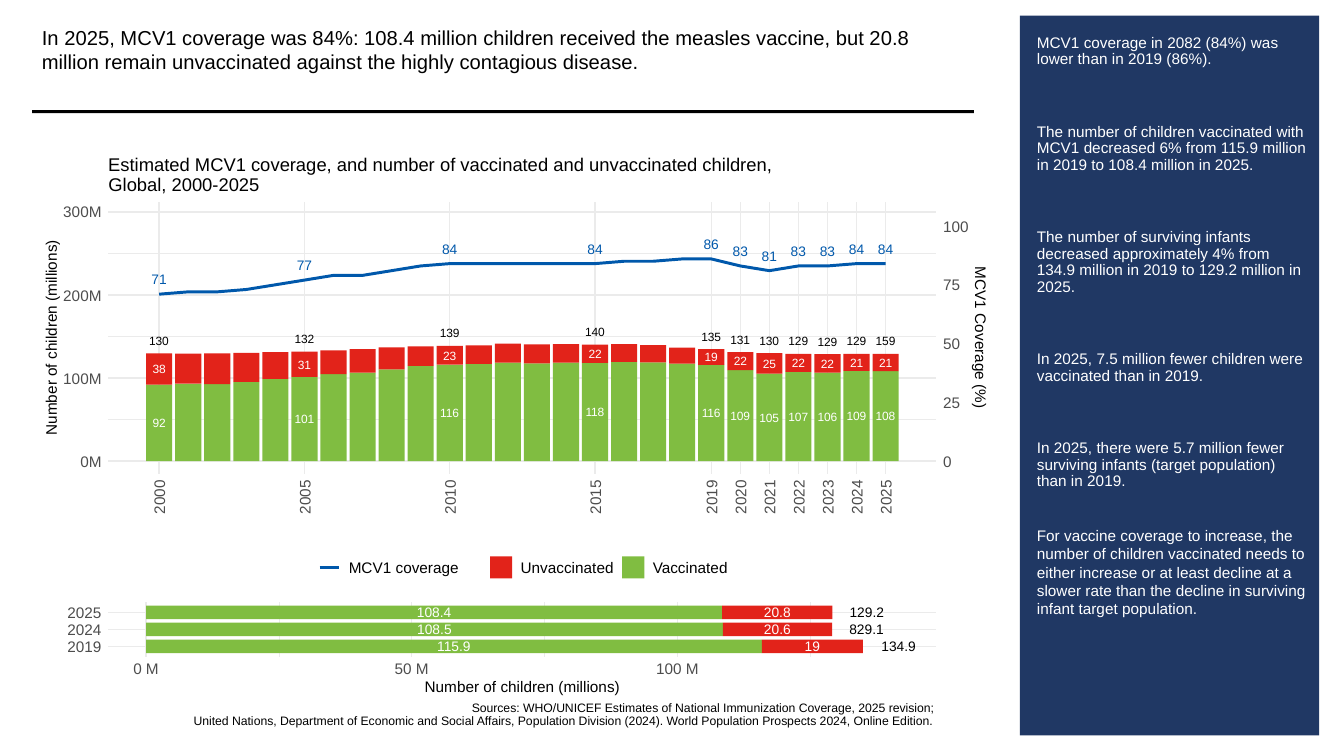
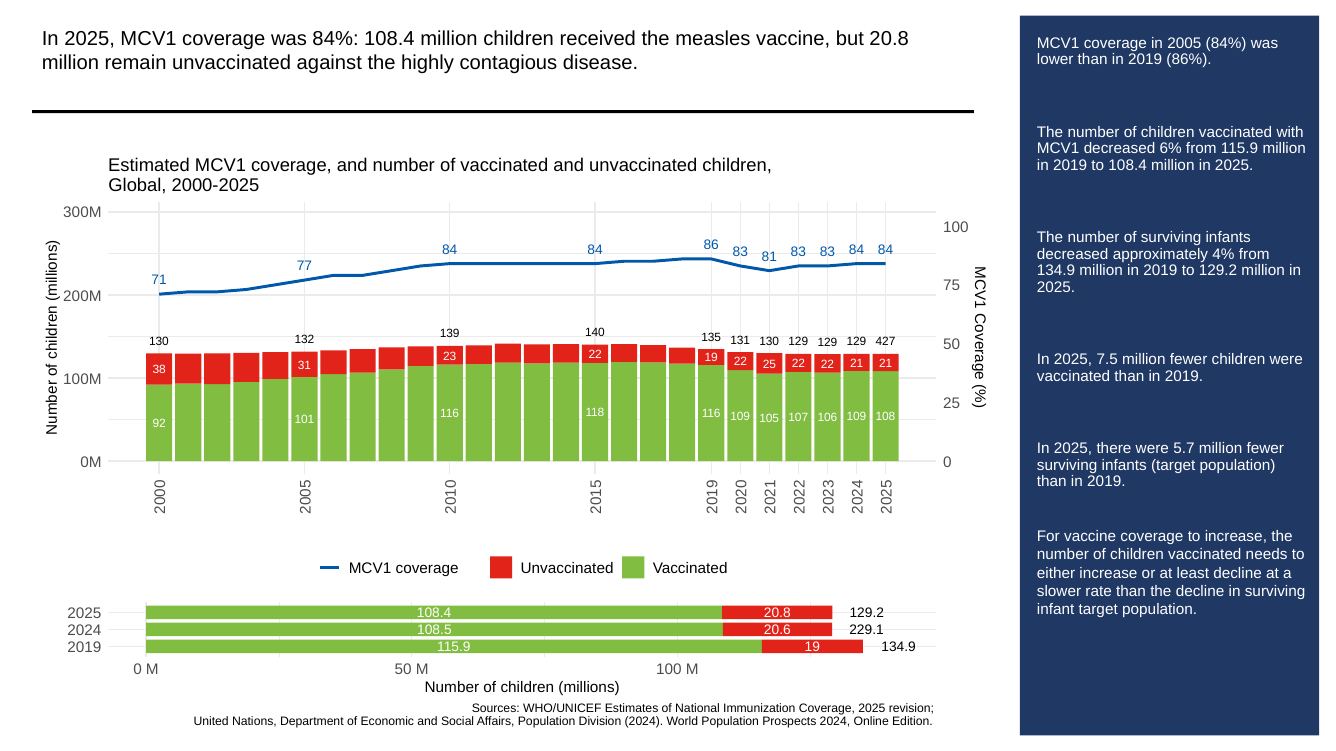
2082: 2082 -> 2005
159: 159 -> 427
829.1: 829.1 -> 229.1
